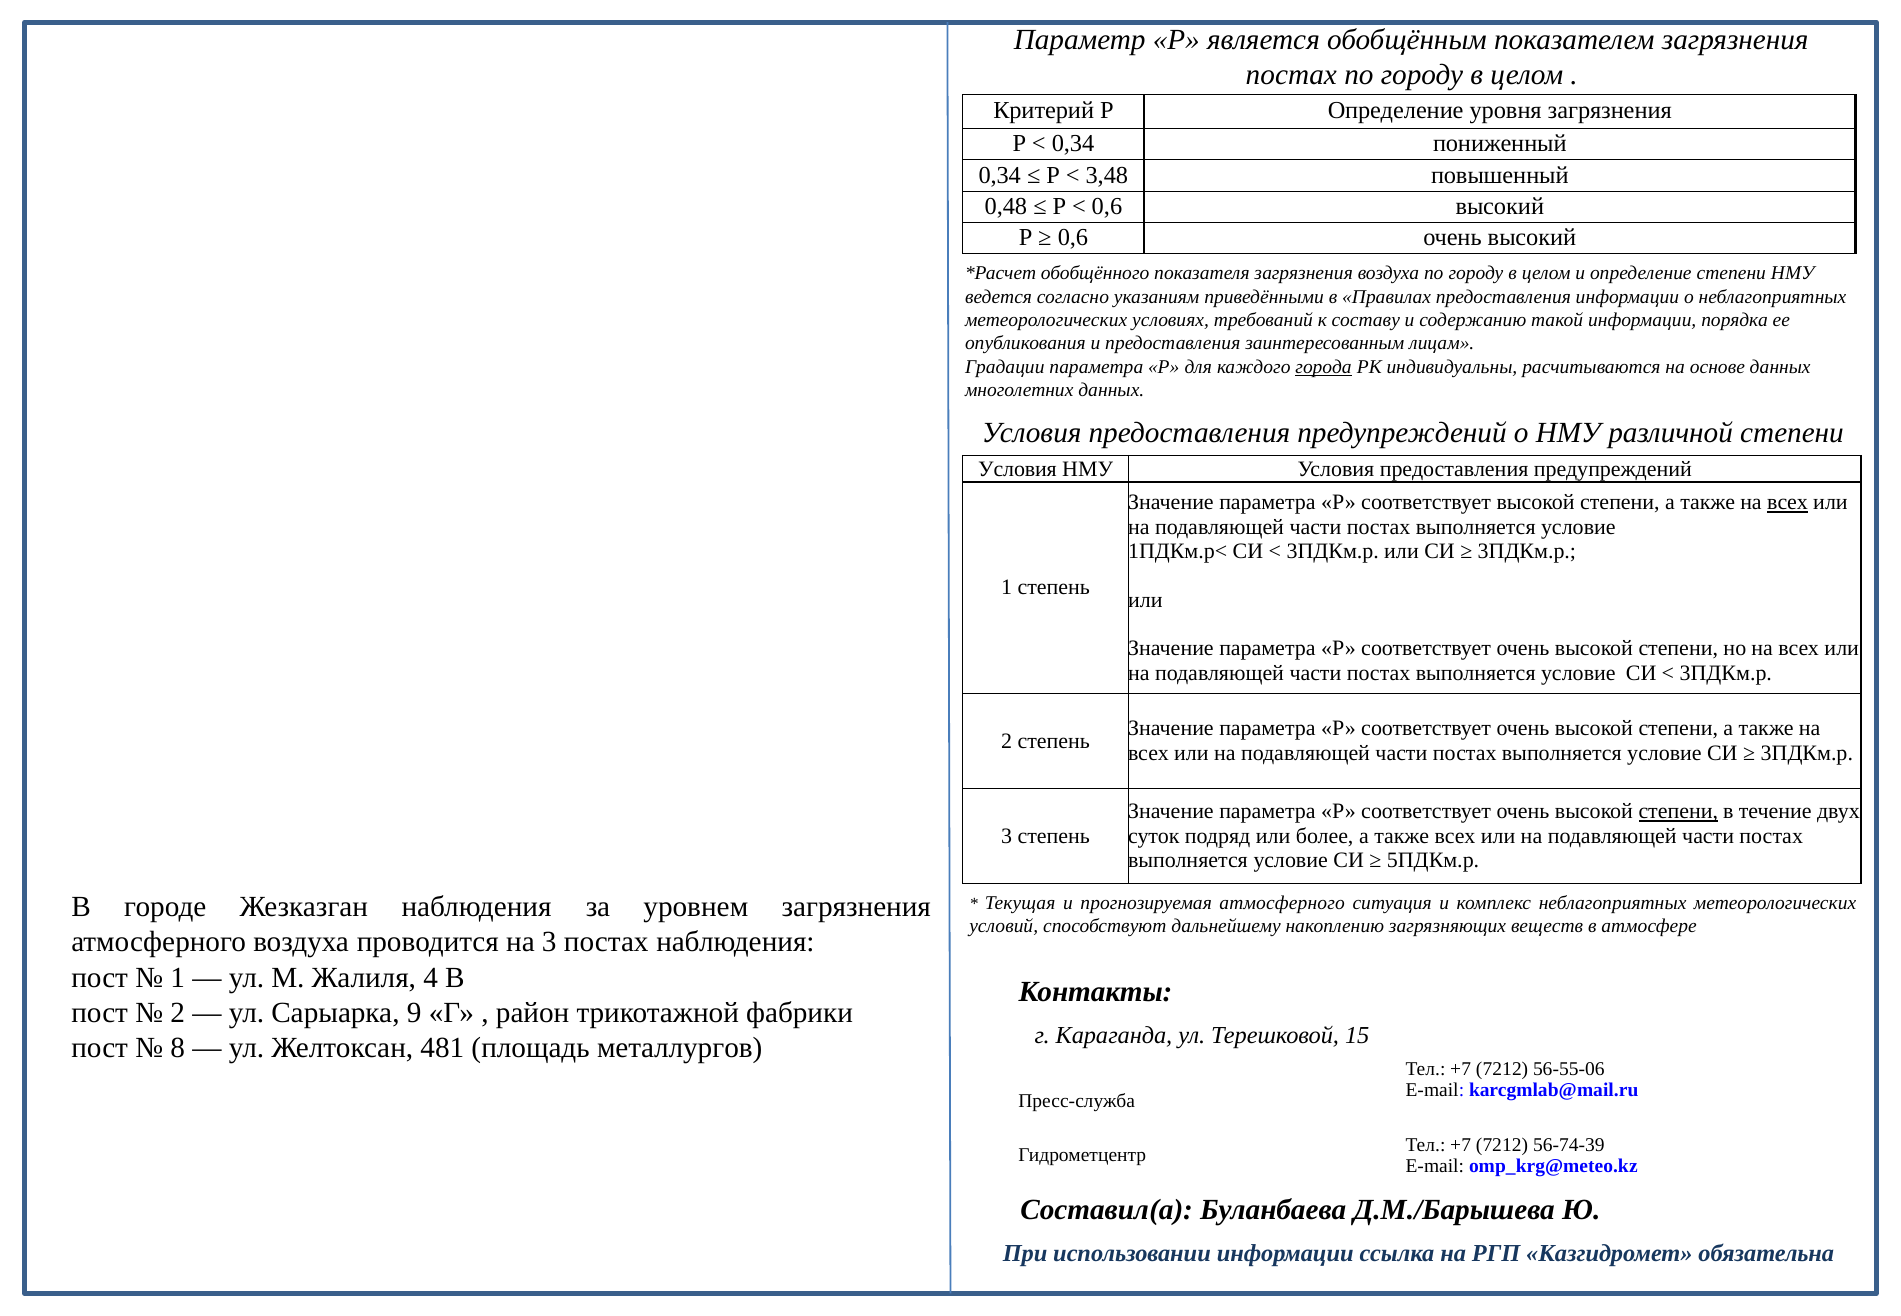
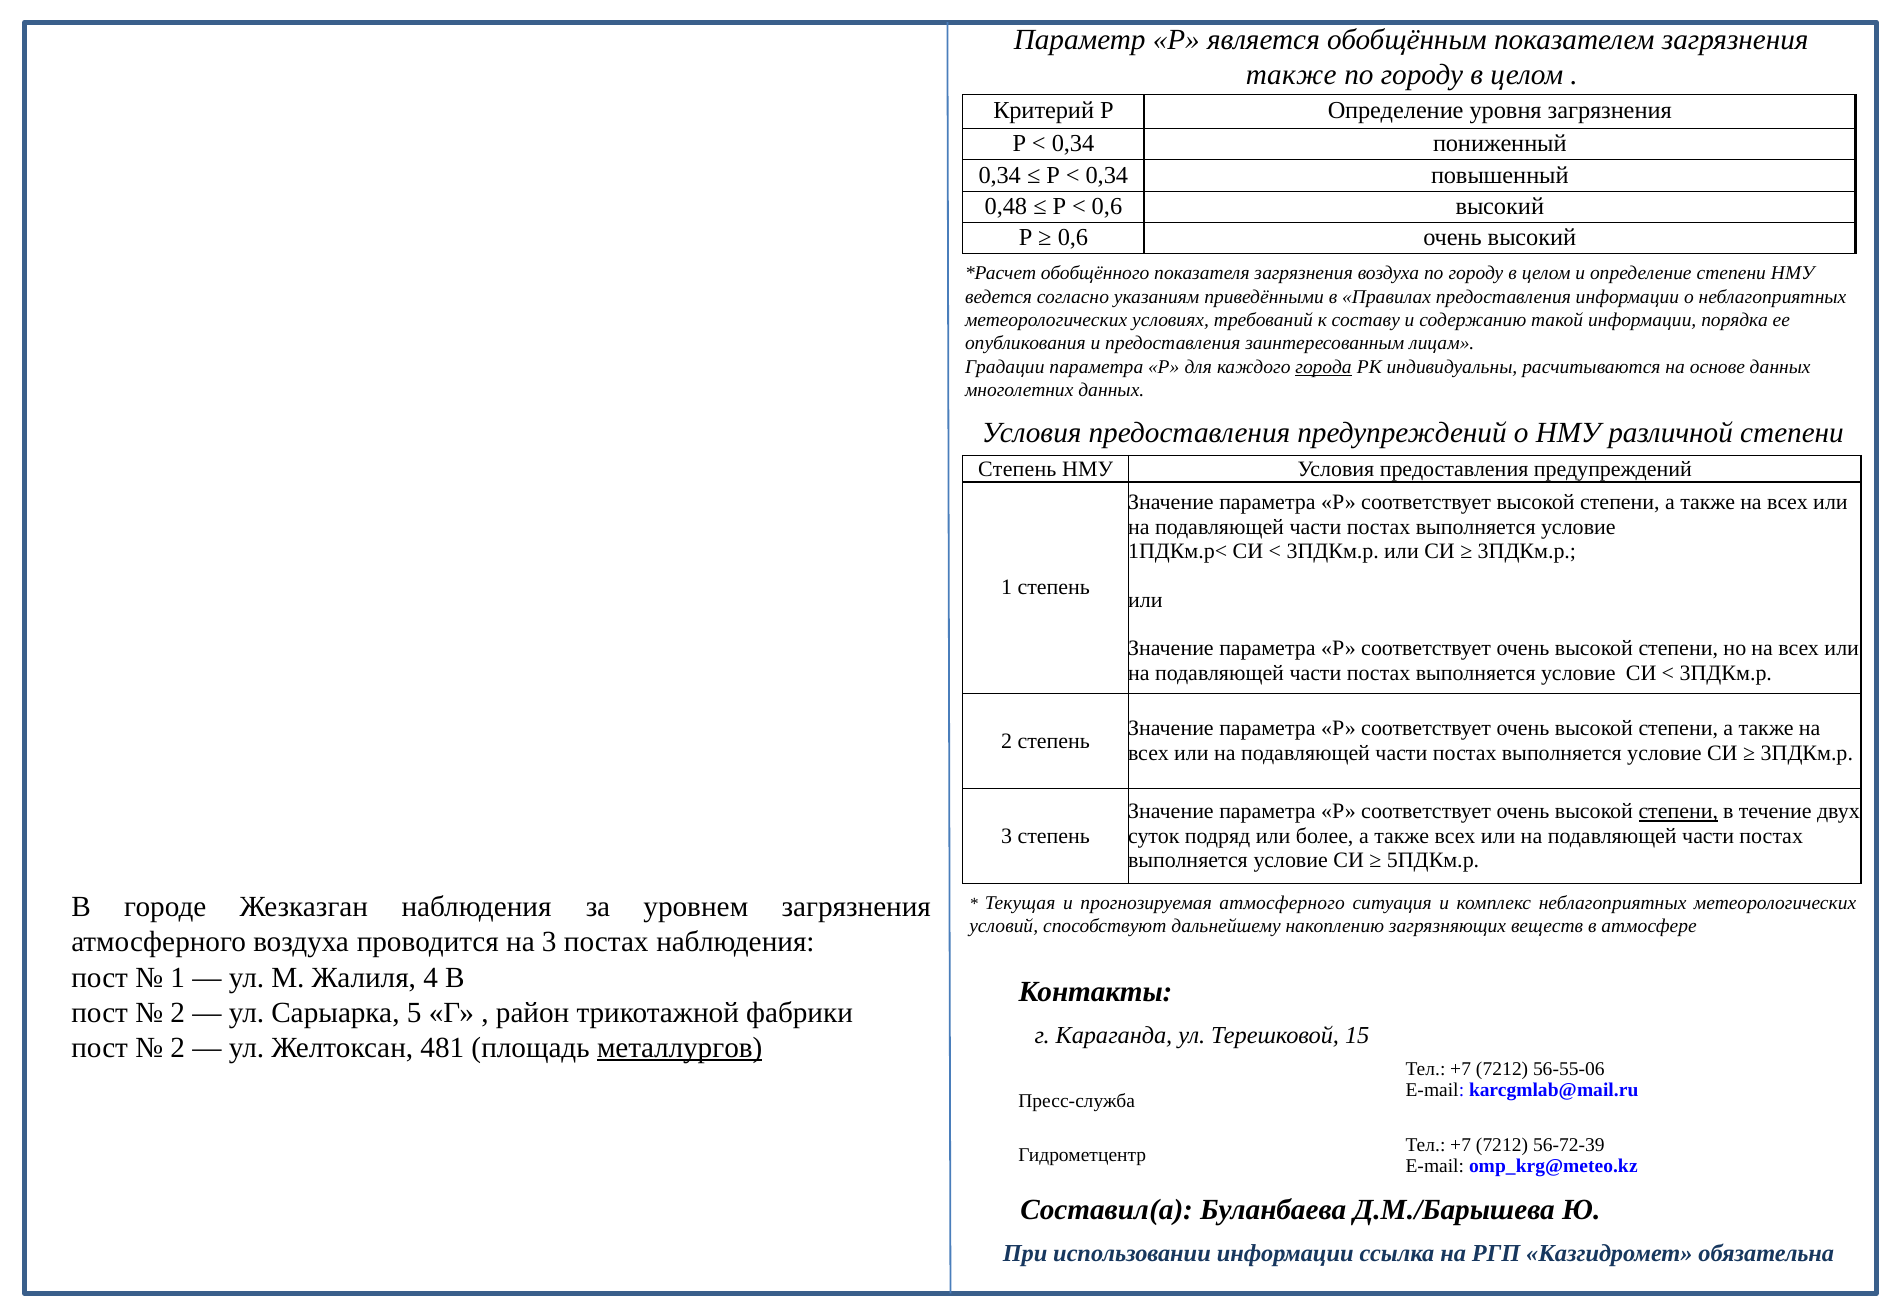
постах at (1291, 75): постах -> также
3,48 at (1107, 175): 3,48 -> 0,34
Условия at (1017, 469): Условия -> Степень
всех at (1788, 503) underline: present -> none
9: 9 -> 5
8 at (178, 1048): 8 -> 2
металлургов underline: none -> present
56-74-39: 56-74-39 -> 56-72-39
